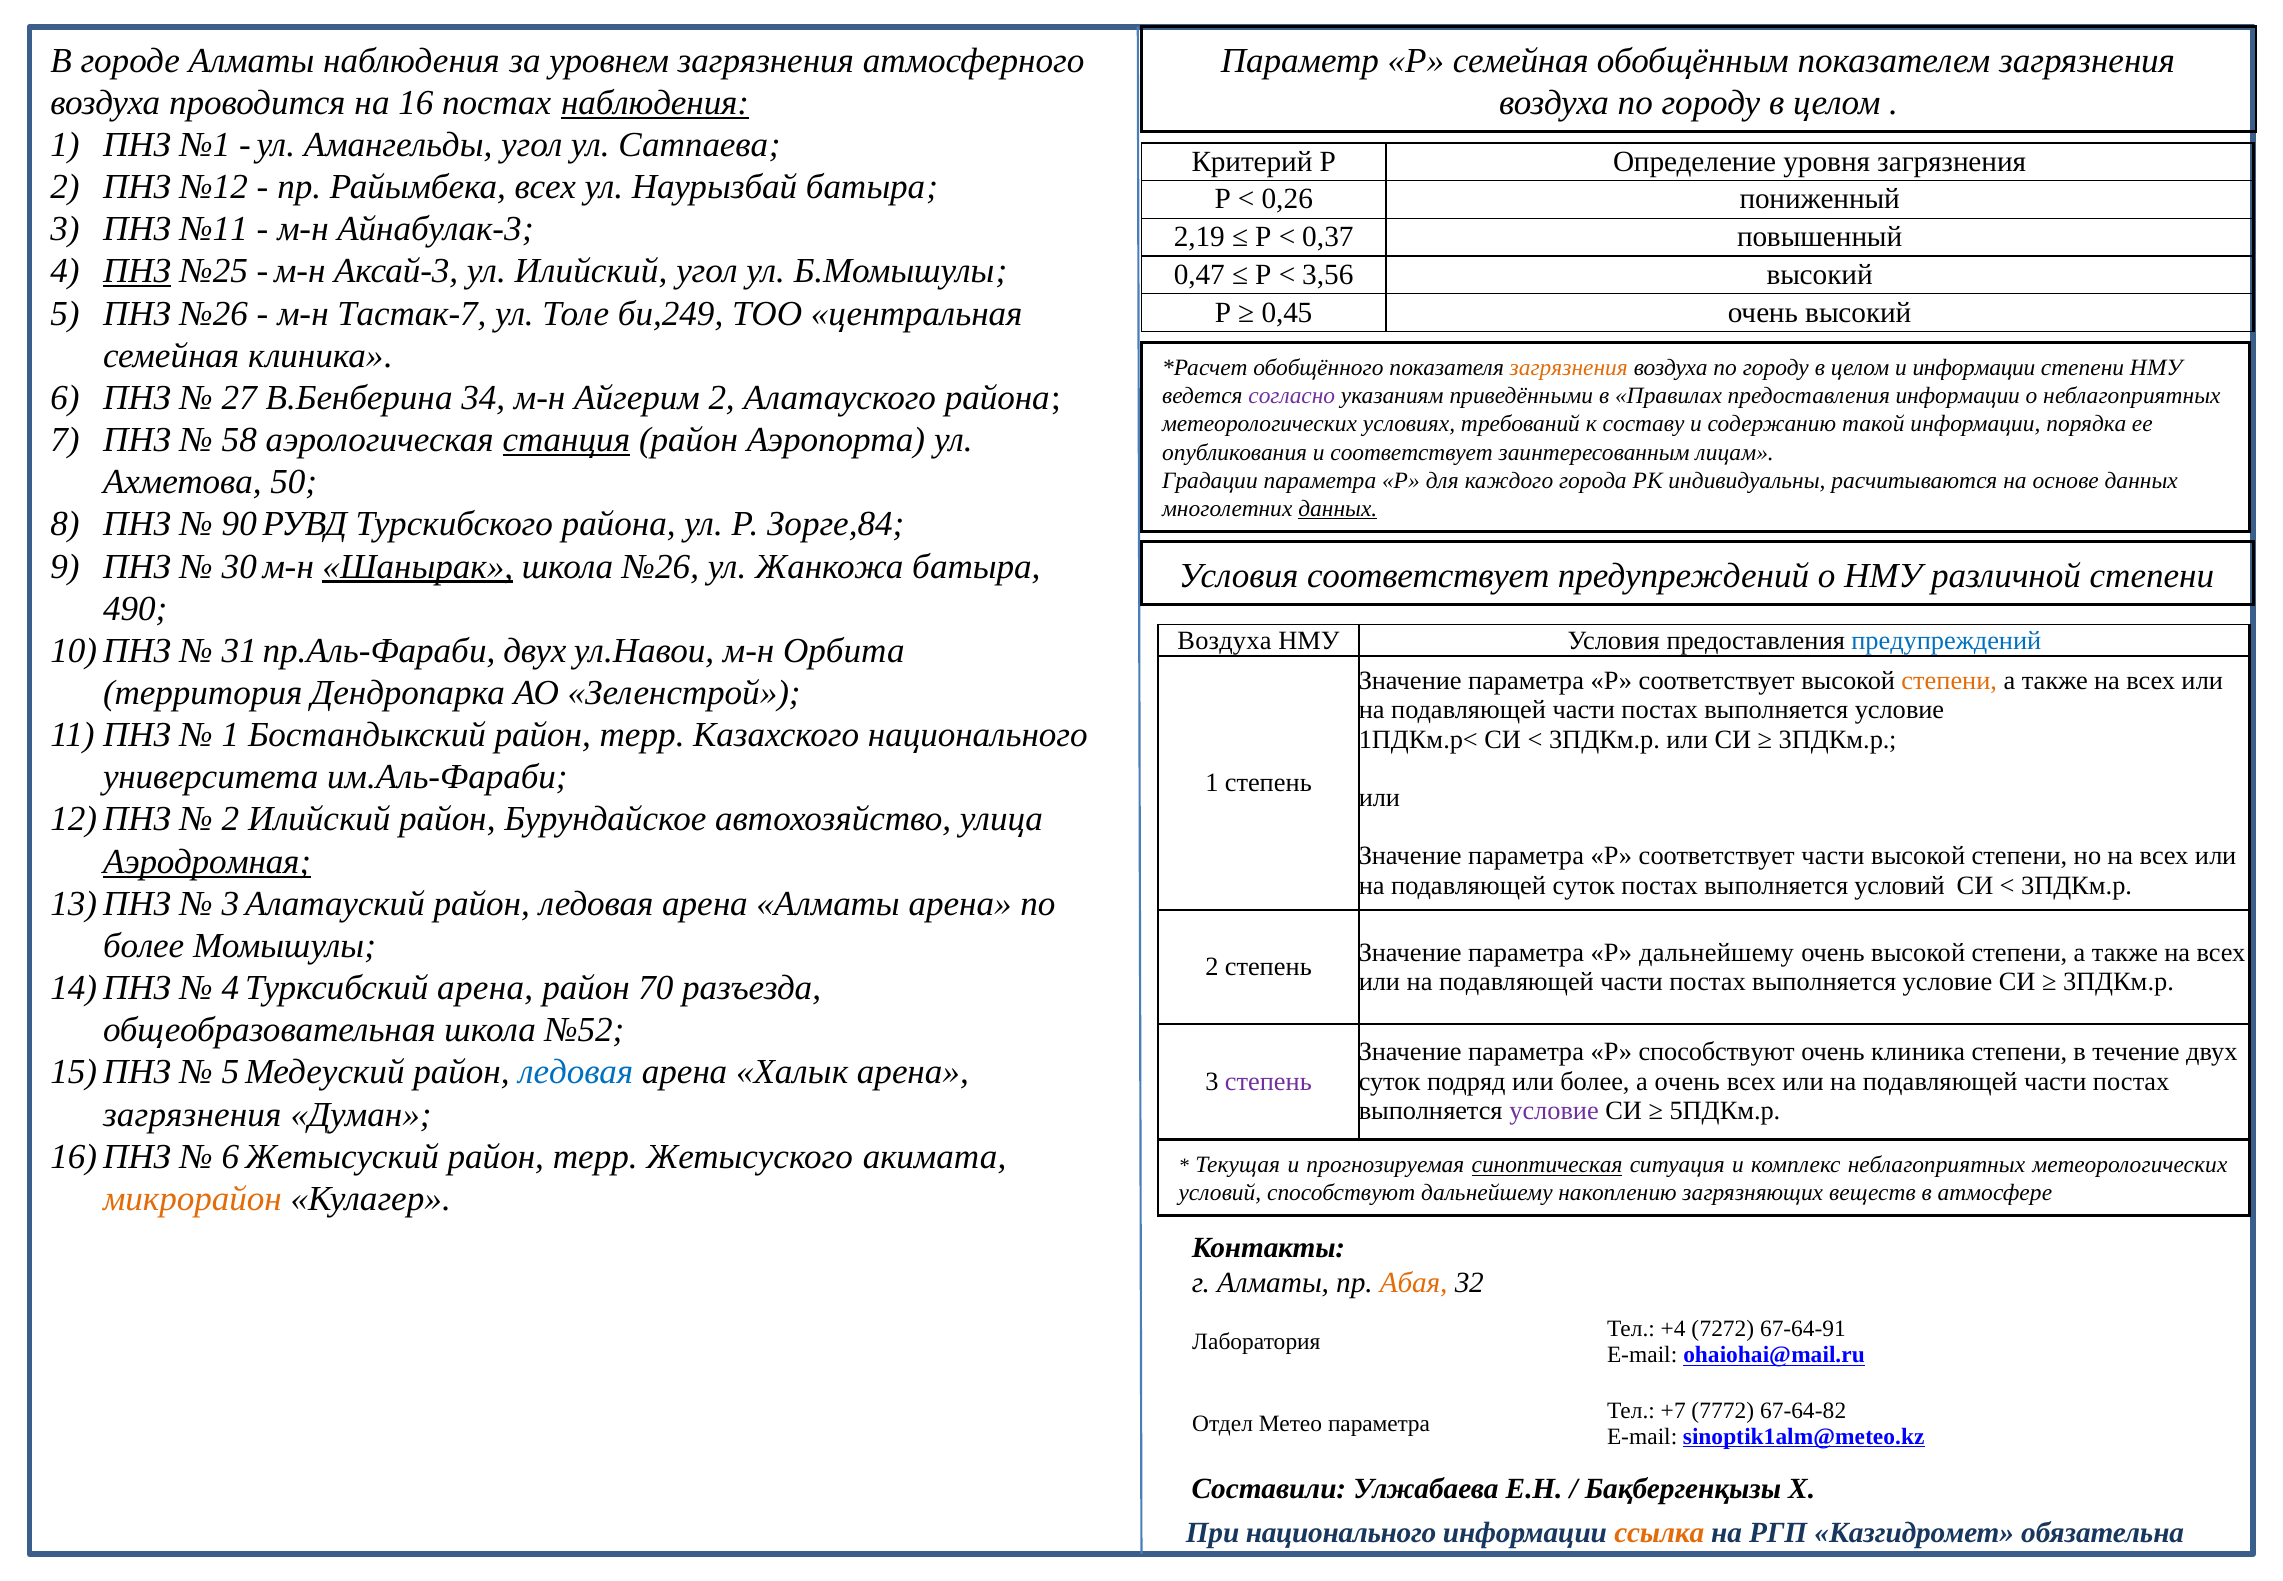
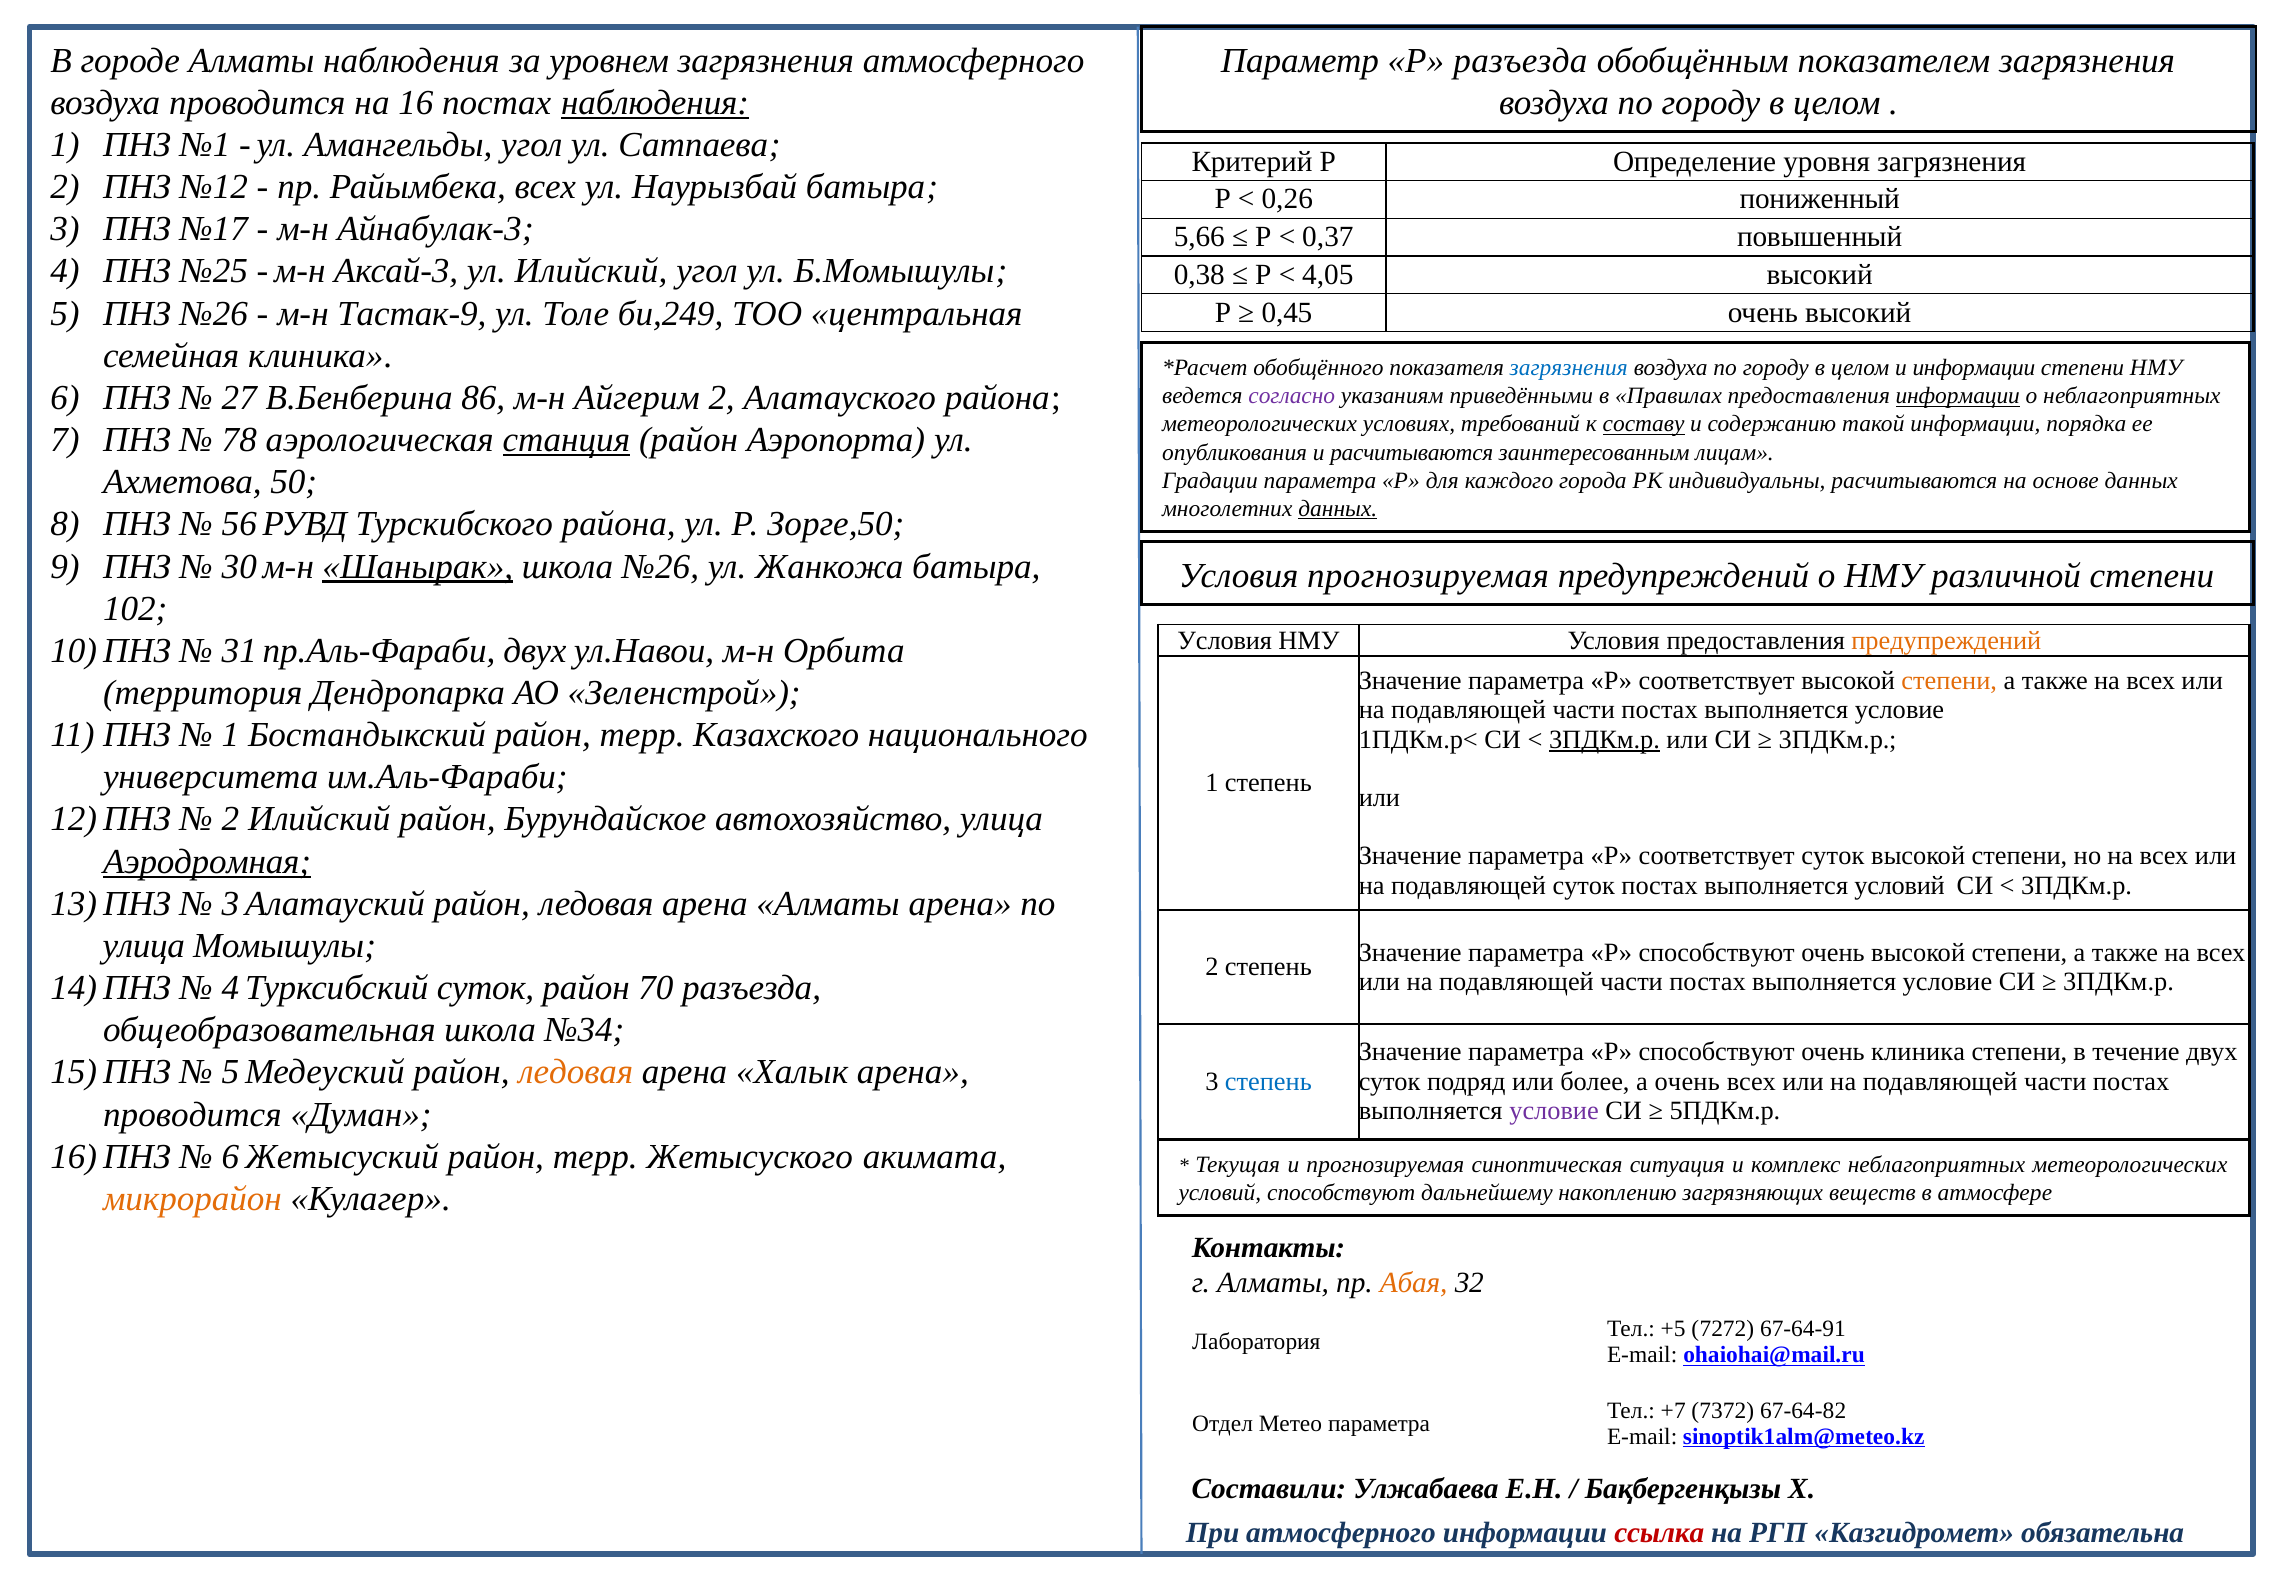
Р семейная: семейная -> разъезда
№11: №11 -> №17
2,19: 2,19 -> 5,66
ПНЗ at (137, 271) underline: present -> none
0,47: 0,47 -> 0,38
3,56: 3,56 -> 4,05
Тастак-7: Тастак-7 -> Тастак-9
загрязнения at (1569, 368) colour: orange -> blue
34: 34 -> 86
информации at (1958, 396) underline: none -> present
составу underline: none -> present
58: 58 -> 78
и соответствует: соответствует -> расчитываются
90: 90 -> 56
Зорге,84: Зорге,84 -> Зорге,50
Условия соответствует: соответствует -> прогнозируемая
490: 490 -> 102
Воздуха at (1224, 640): Воздуха -> Условия
предупреждений at (1946, 640) colour: blue -> orange
3ПДКм.р at (1605, 739) underline: none -> present
соответствует части: части -> суток
более at (144, 946): более -> улица
дальнейшему at (1716, 952): дальнейшему -> способствуют
Турксибский арена: арена -> суток
№52: №52 -> №34
ледовая at (576, 1072) colour: blue -> orange
степень at (1268, 1081) colour: purple -> blue
загрязнения at (192, 1114): загрязнения -> проводится
синоптическая underline: present -> none
+4: +4 -> +5
7772: 7772 -> 7372
При национального: национального -> атмосферного
ссылка colour: orange -> red
